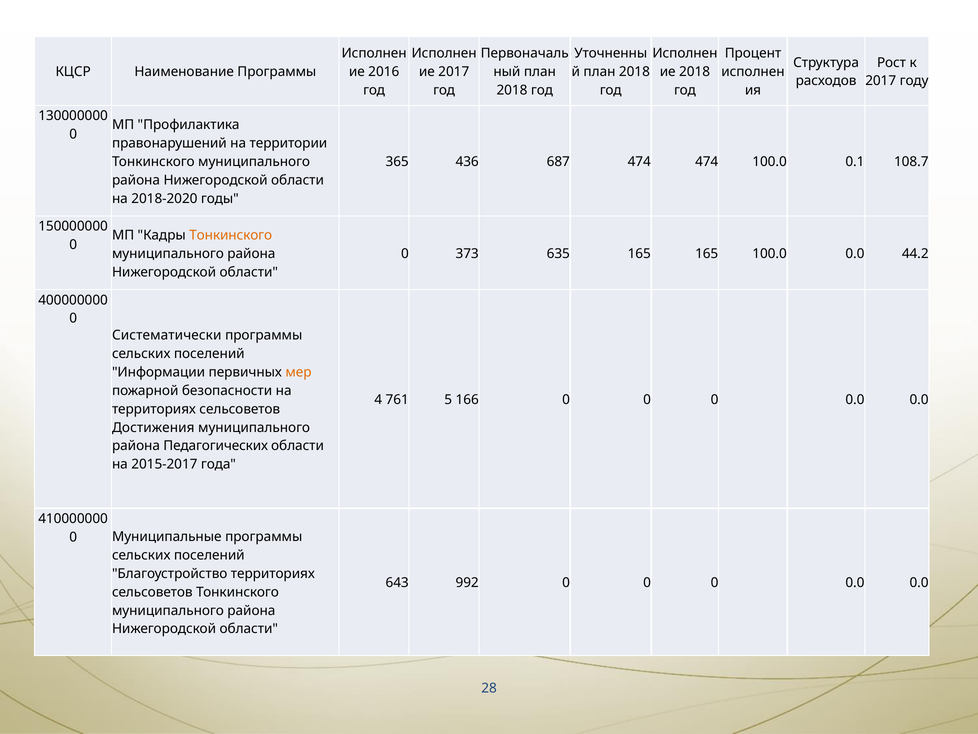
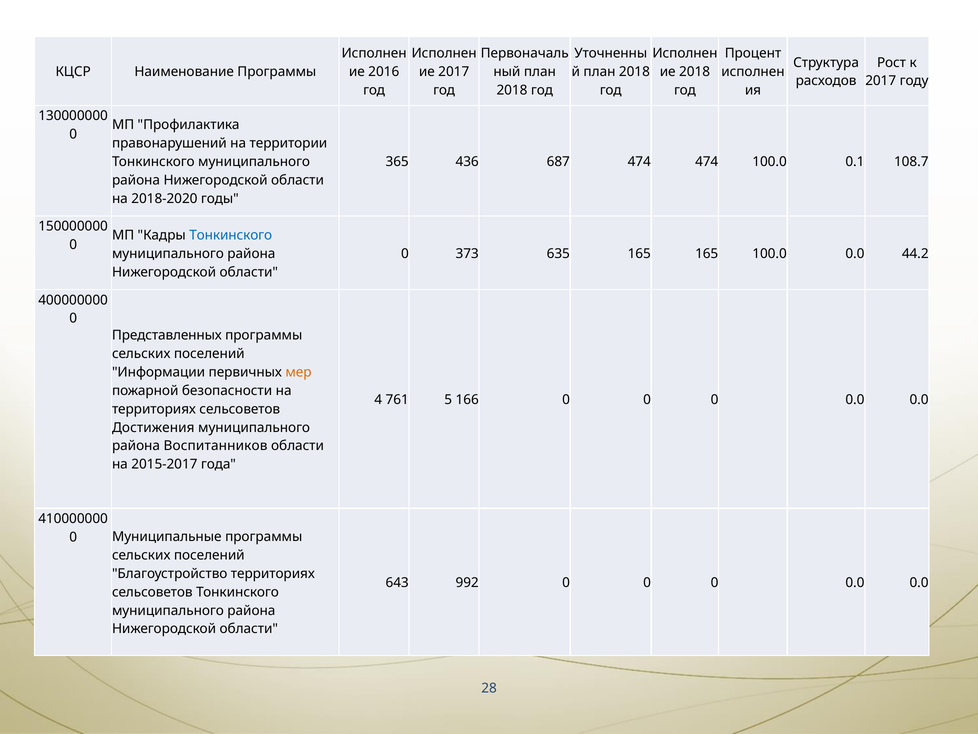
Тонкинского at (231, 235) colour: orange -> blue
Систематически: Систематически -> Представленных
Педагогических: Педагогических -> Воспитанников
